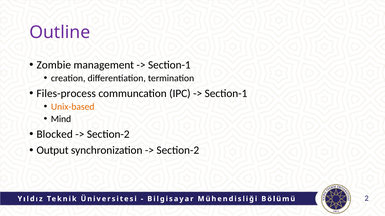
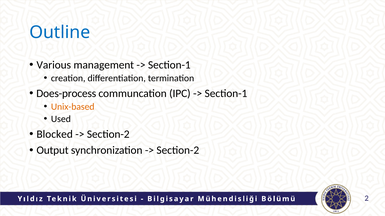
Outline colour: purple -> blue
Zombie: Zombie -> Various
Files-process: Files-process -> Does-process
Mind: Mind -> Used
